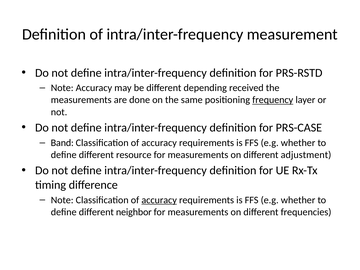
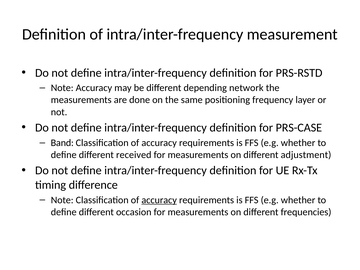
received: received -> network
frequency underline: present -> none
resource: resource -> received
neighbor: neighbor -> occasion
